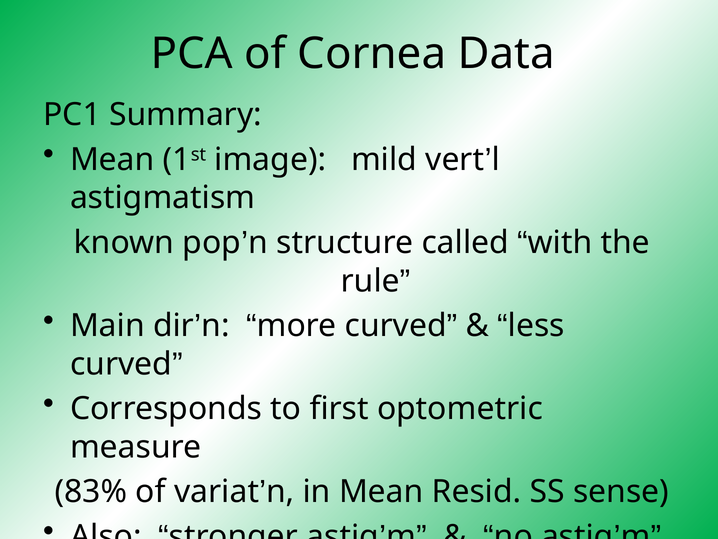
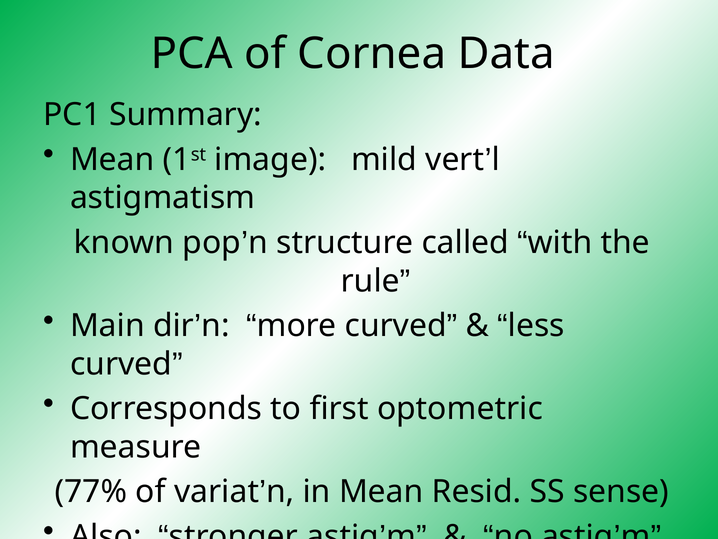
83%: 83% -> 77%
